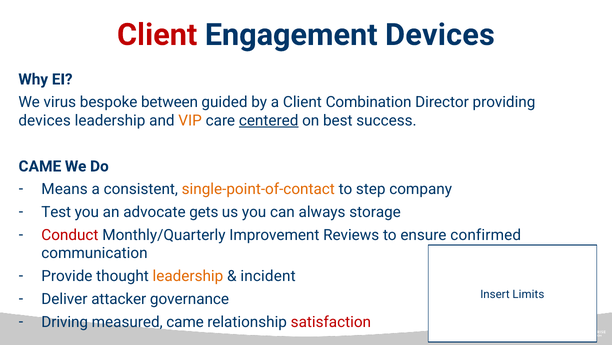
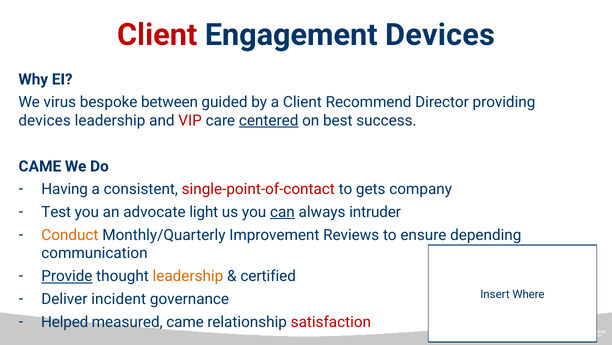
Combination: Combination -> Recommend
VIP colour: orange -> red
Means: Means -> Having
single-point-of-contact colour: orange -> red
step: step -> gets
gets: gets -> light
can underline: none -> present
storage: storage -> intruder
Conduct colour: red -> orange
confirmed: confirmed -> depending
Provide underline: none -> present
incident: incident -> certified
Limits: Limits -> Where
attacker: attacker -> incident
Driving: Driving -> Helped
